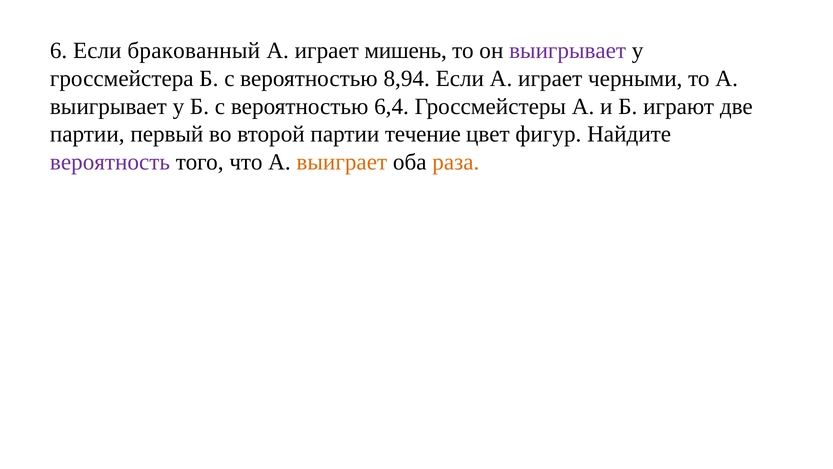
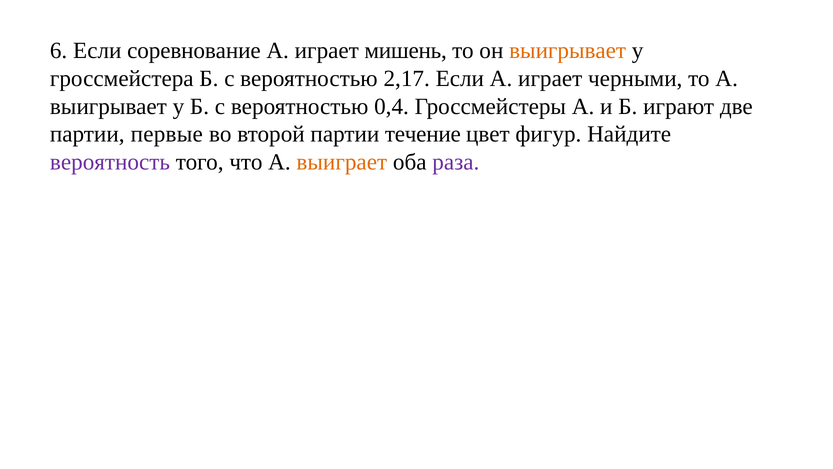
бракованный: бракованный -> соревнование
выигрывает at (568, 51) colour: purple -> orange
8,94: 8,94 -> 2,17
6,4: 6,4 -> 0,4
первый: первый -> первые
раза colour: orange -> purple
